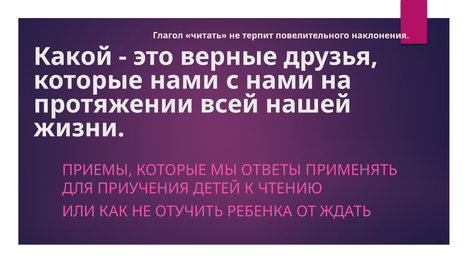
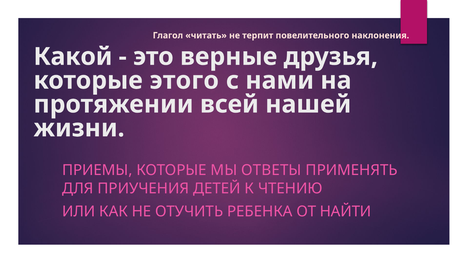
которые нами: нами -> этого
ЖДАТЬ: ЖДАТЬ -> НАЙТИ
